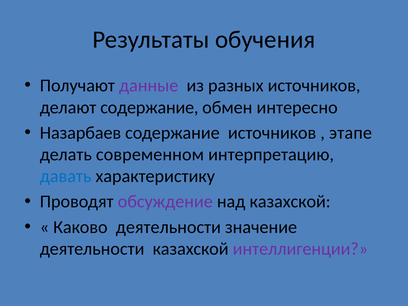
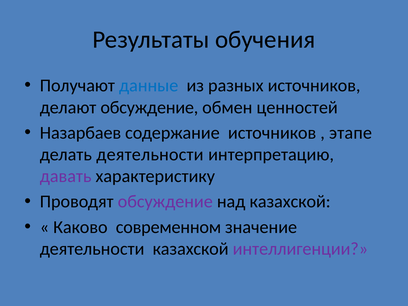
данные colour: purple -> blue
делают содержание: содержание -> обсуждение
интересно: интересно -> ценностей
делать современном: современном -> деятельности
давать colour: blue -> purple
Каково деятельности: деятельности -> современном
